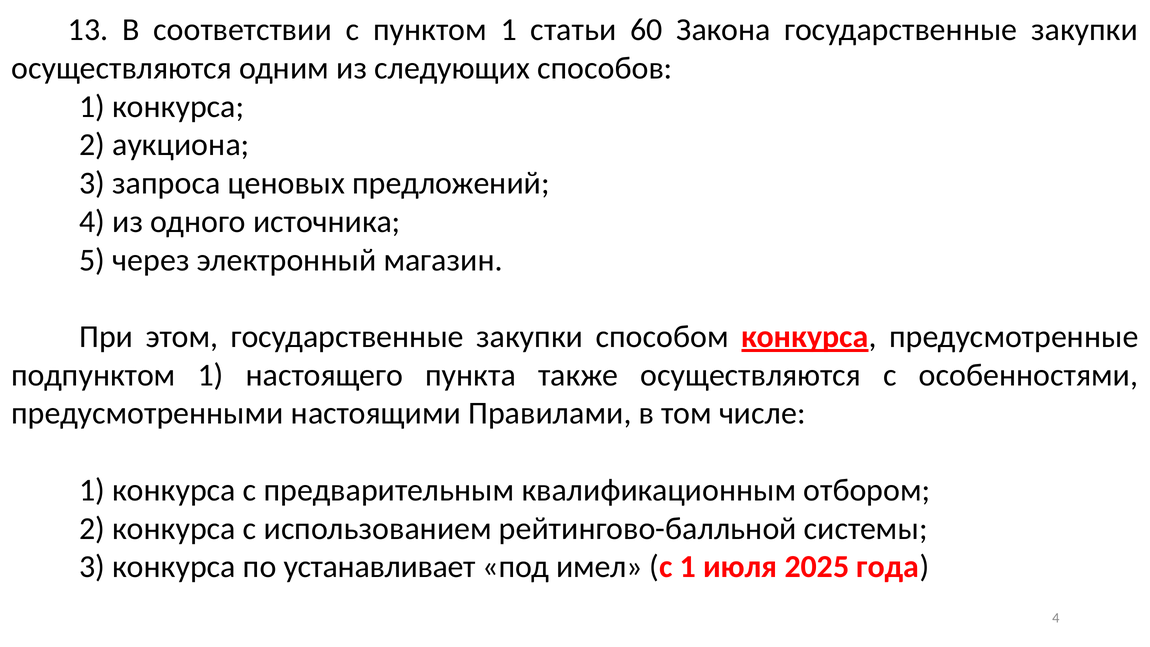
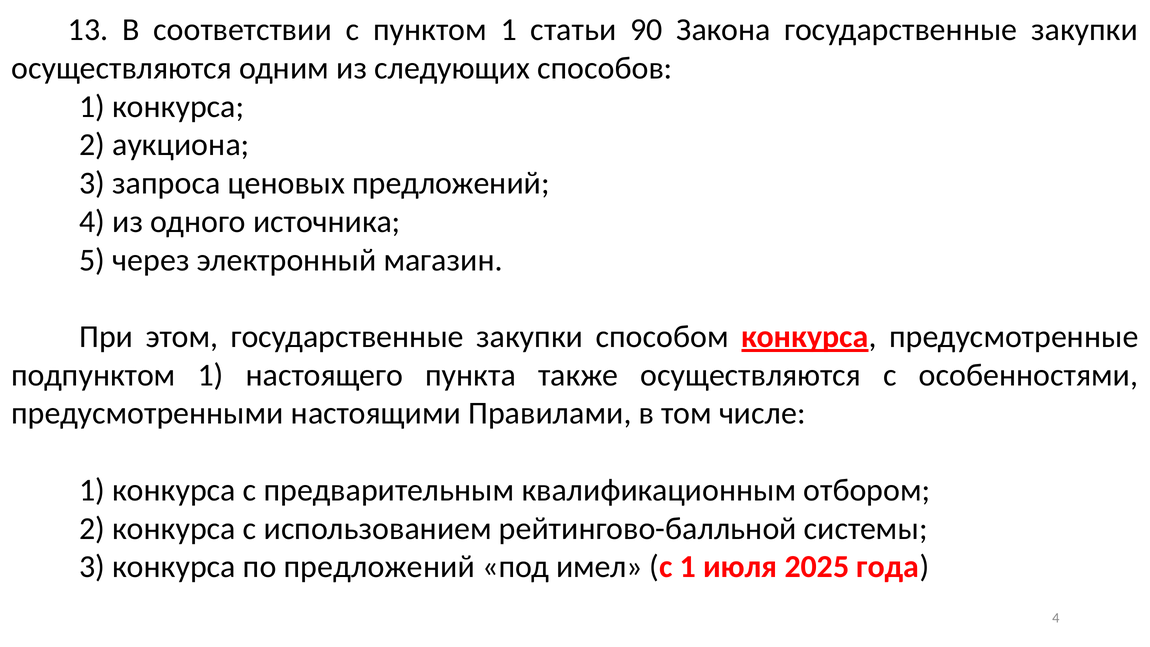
60: 60 -> 90
по устанавливает: устанавливает -> предложений
